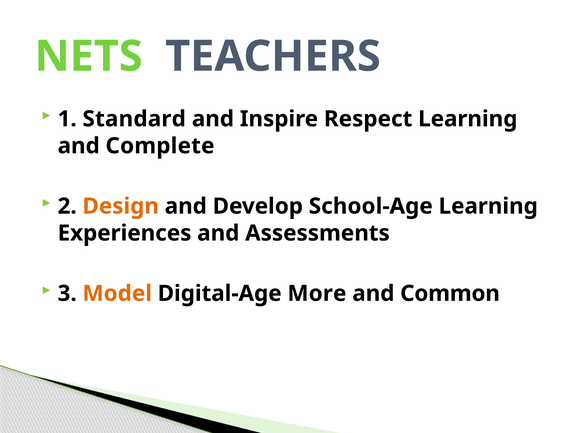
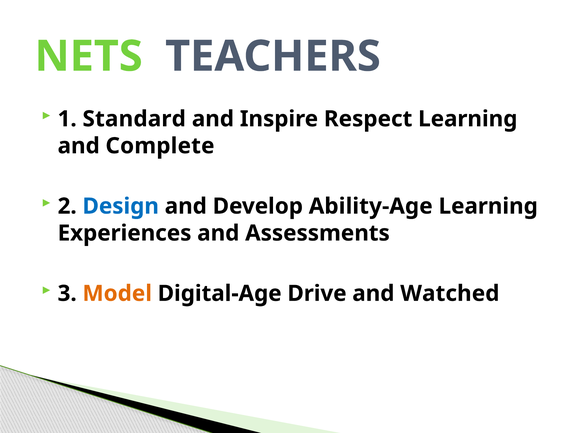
Design colour: orange -> blue
School-Age: School-Age -> Ability-Age
More: More -> Drive
Common: Common -> Watched
